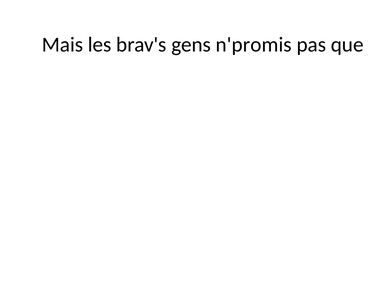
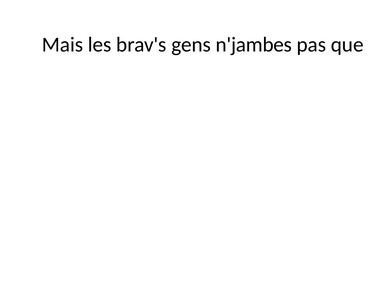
n'promis: n'promis -> n'jambes
